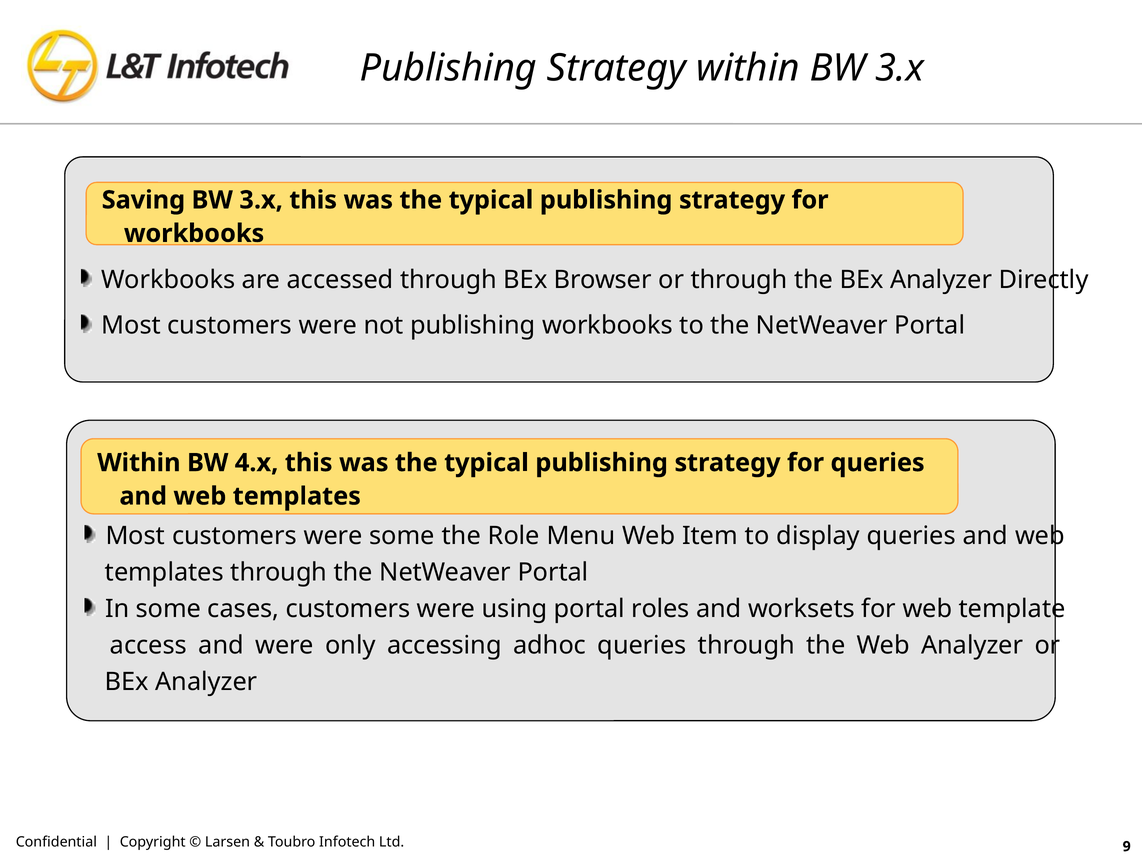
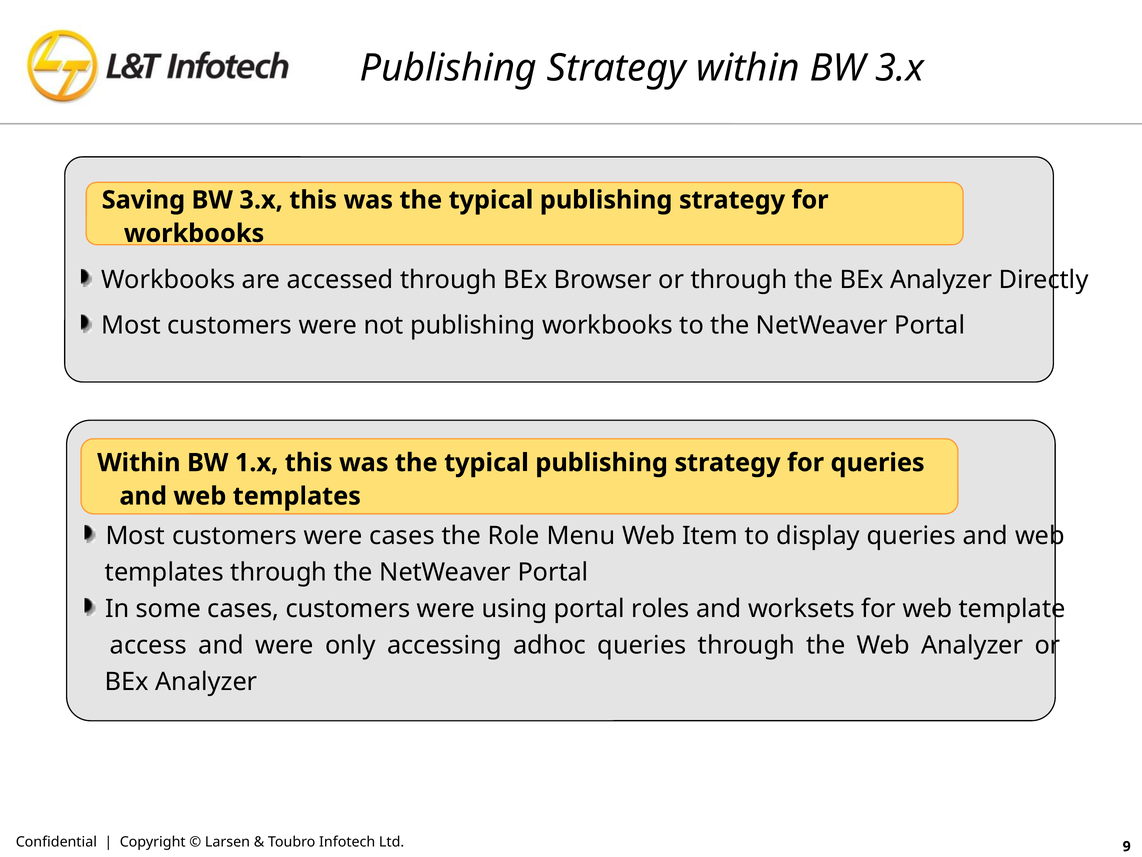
4.x: 4.x -> 1.x
were some: some -> cases
